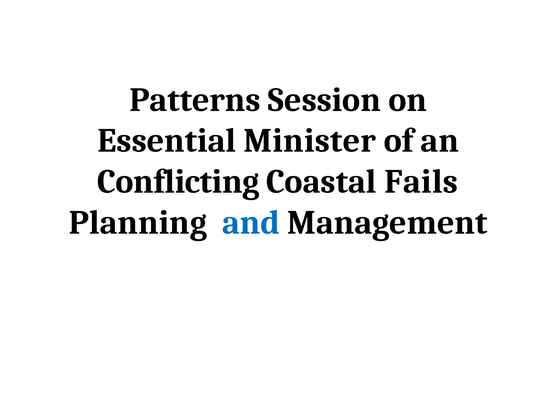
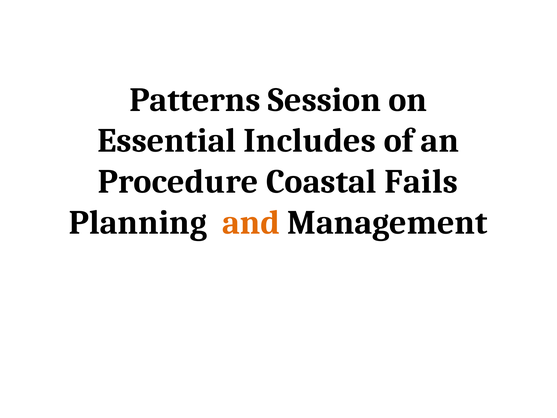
Minister: Minister -> Includes
Conflicting: Conflicting -> Procedure
and colour: blue -> orange
